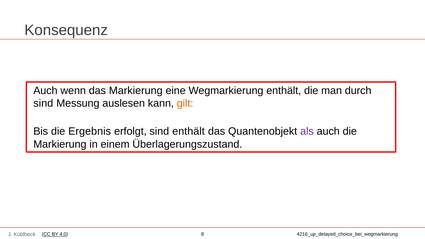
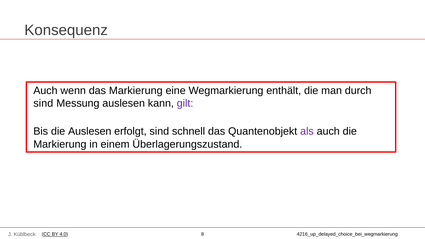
gilt colour: orange -> purple
die Ergebnis: Ergebnis -> Auslesen
sind enthält: enthält -> schnell
